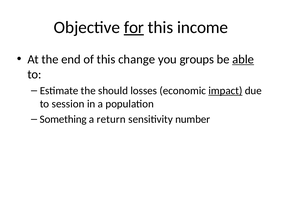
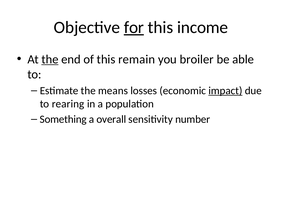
the at (50, 59) underline: none -> present
change: change -> remain
groups: groups -> broiler
able underline: present -> none
should: should -> means
session: session -> rearing
return: return -> overall
